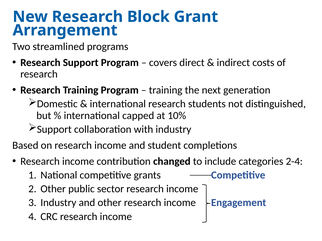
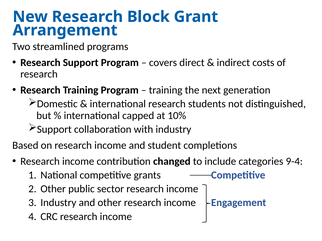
2-4: 2-4 -> 9-4
